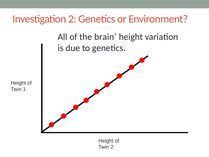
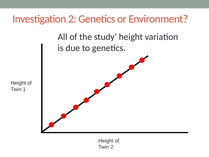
brain: brain -> study
